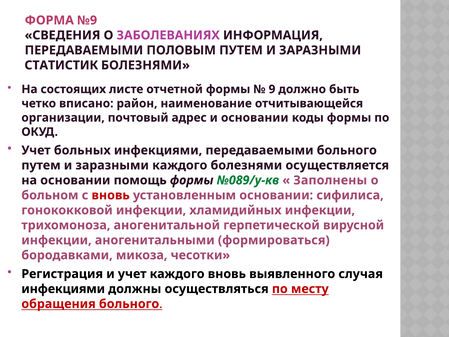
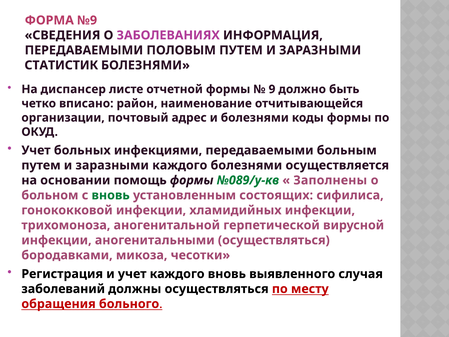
состоящих: состоящих -> диспансер
и основании: основании -> болезнями
передаваемыми больного: больного -> больным
вновь at (111, 195) colour: red -> green
установленным основании: основании -> состоящих
аногенитальными формироваться: формироваться -> осуществляться
инфекциями at (63, 289): инфекциями -> заболеваний
